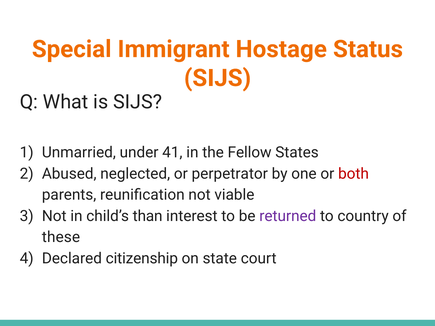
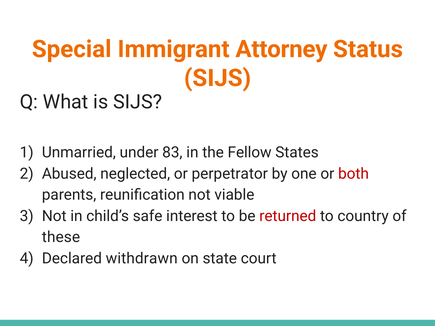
Hostage: Hostage -> Attorney
41: 41 -> 83
than: than -> safe
returned colour: purple -> red
citizenship: citizenship -> withdrawn
